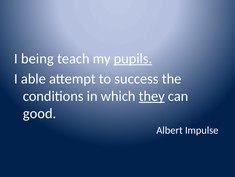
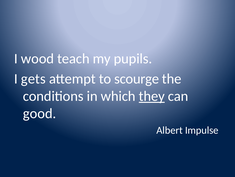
being: being -> wood
pupils underline: present -> none
able: able -> gets
success: success -> scourge
